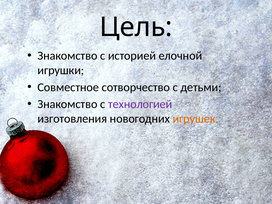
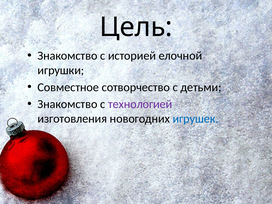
игрушек colour: orange -> blue
